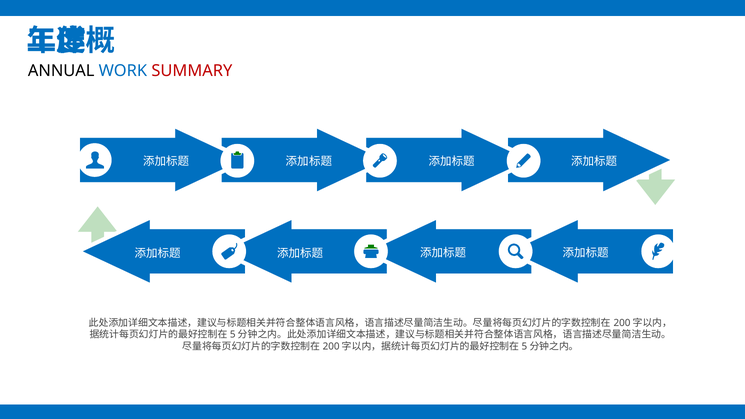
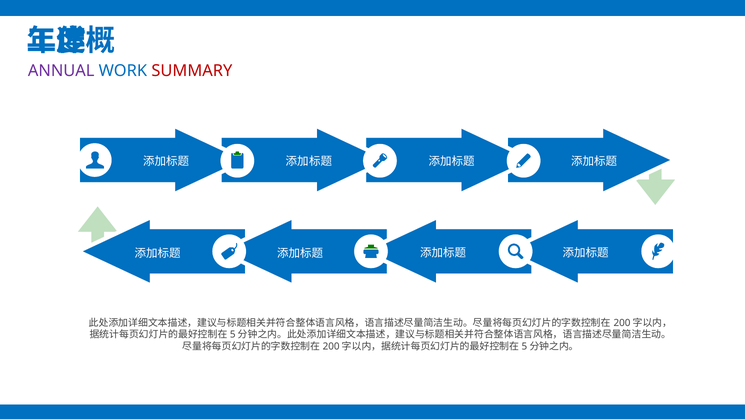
ANNUAL colour: black -> purple
